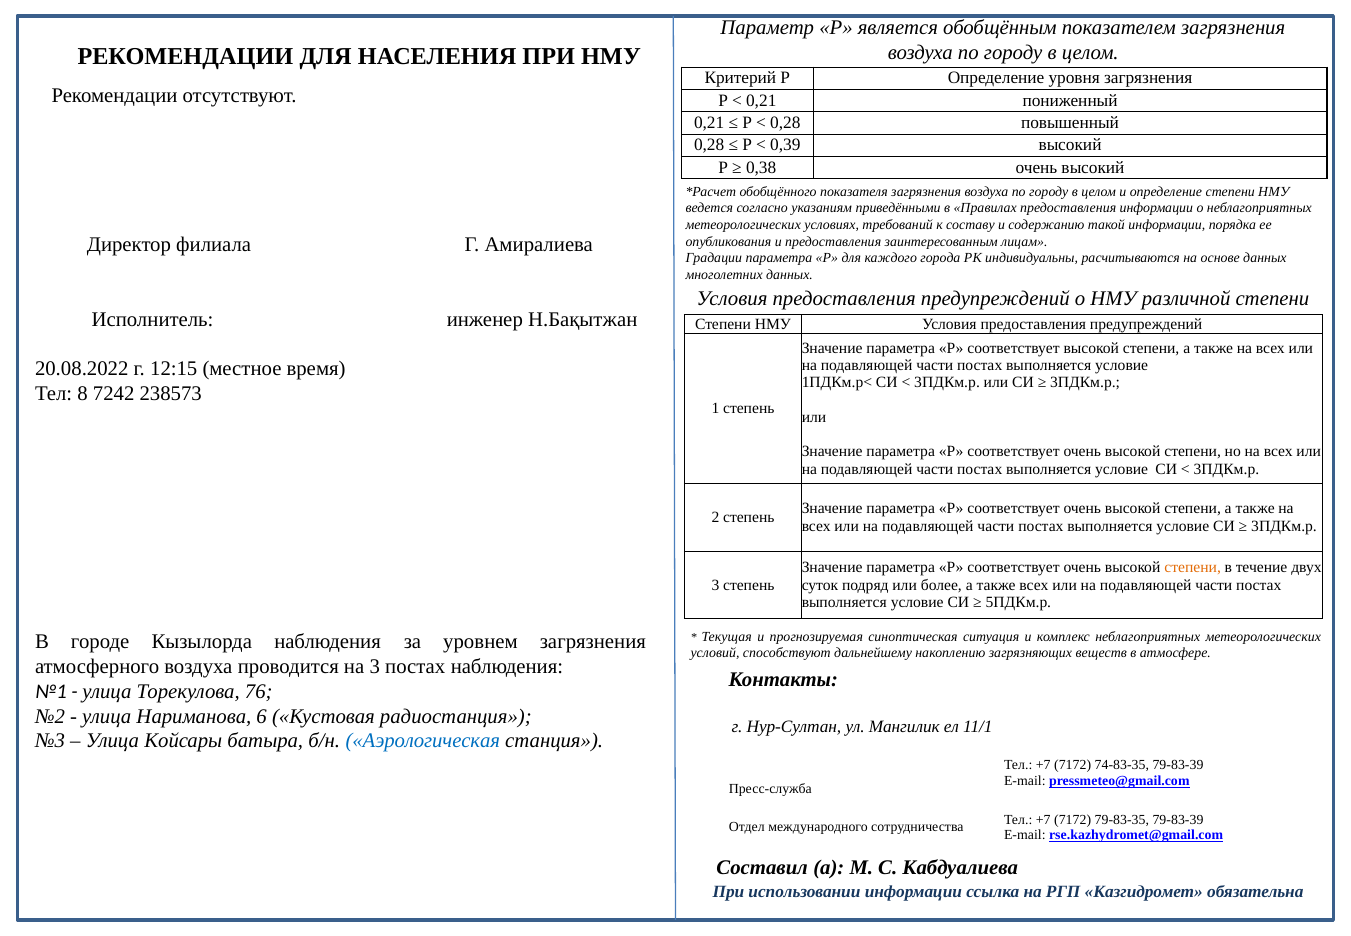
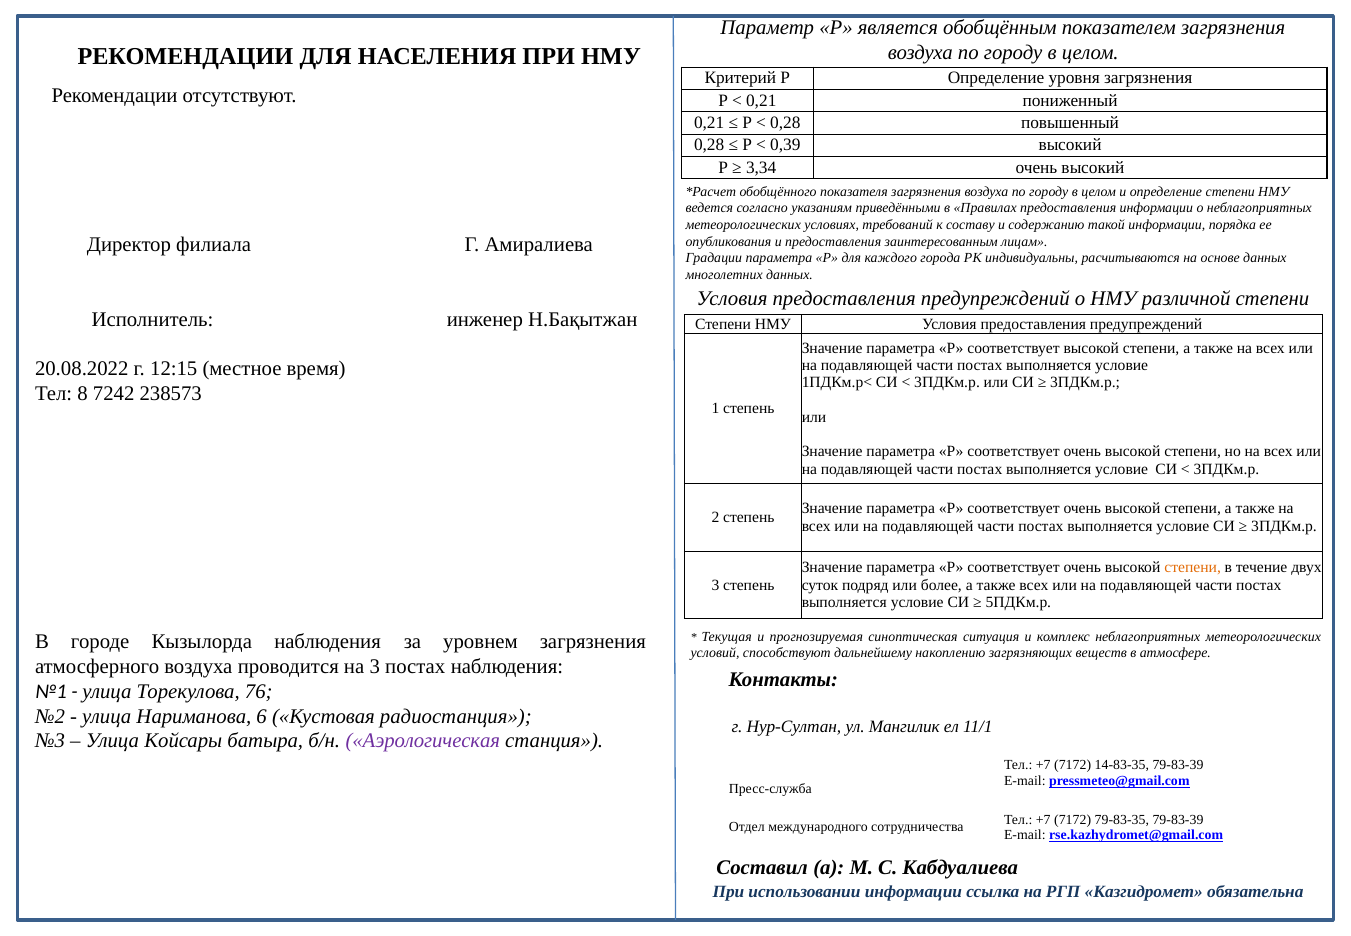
0,38: 0,38 -> 3,34
Аэрологическая colour: blue -> purple
74-83-35: 74-83-35 -> 14-83-35
